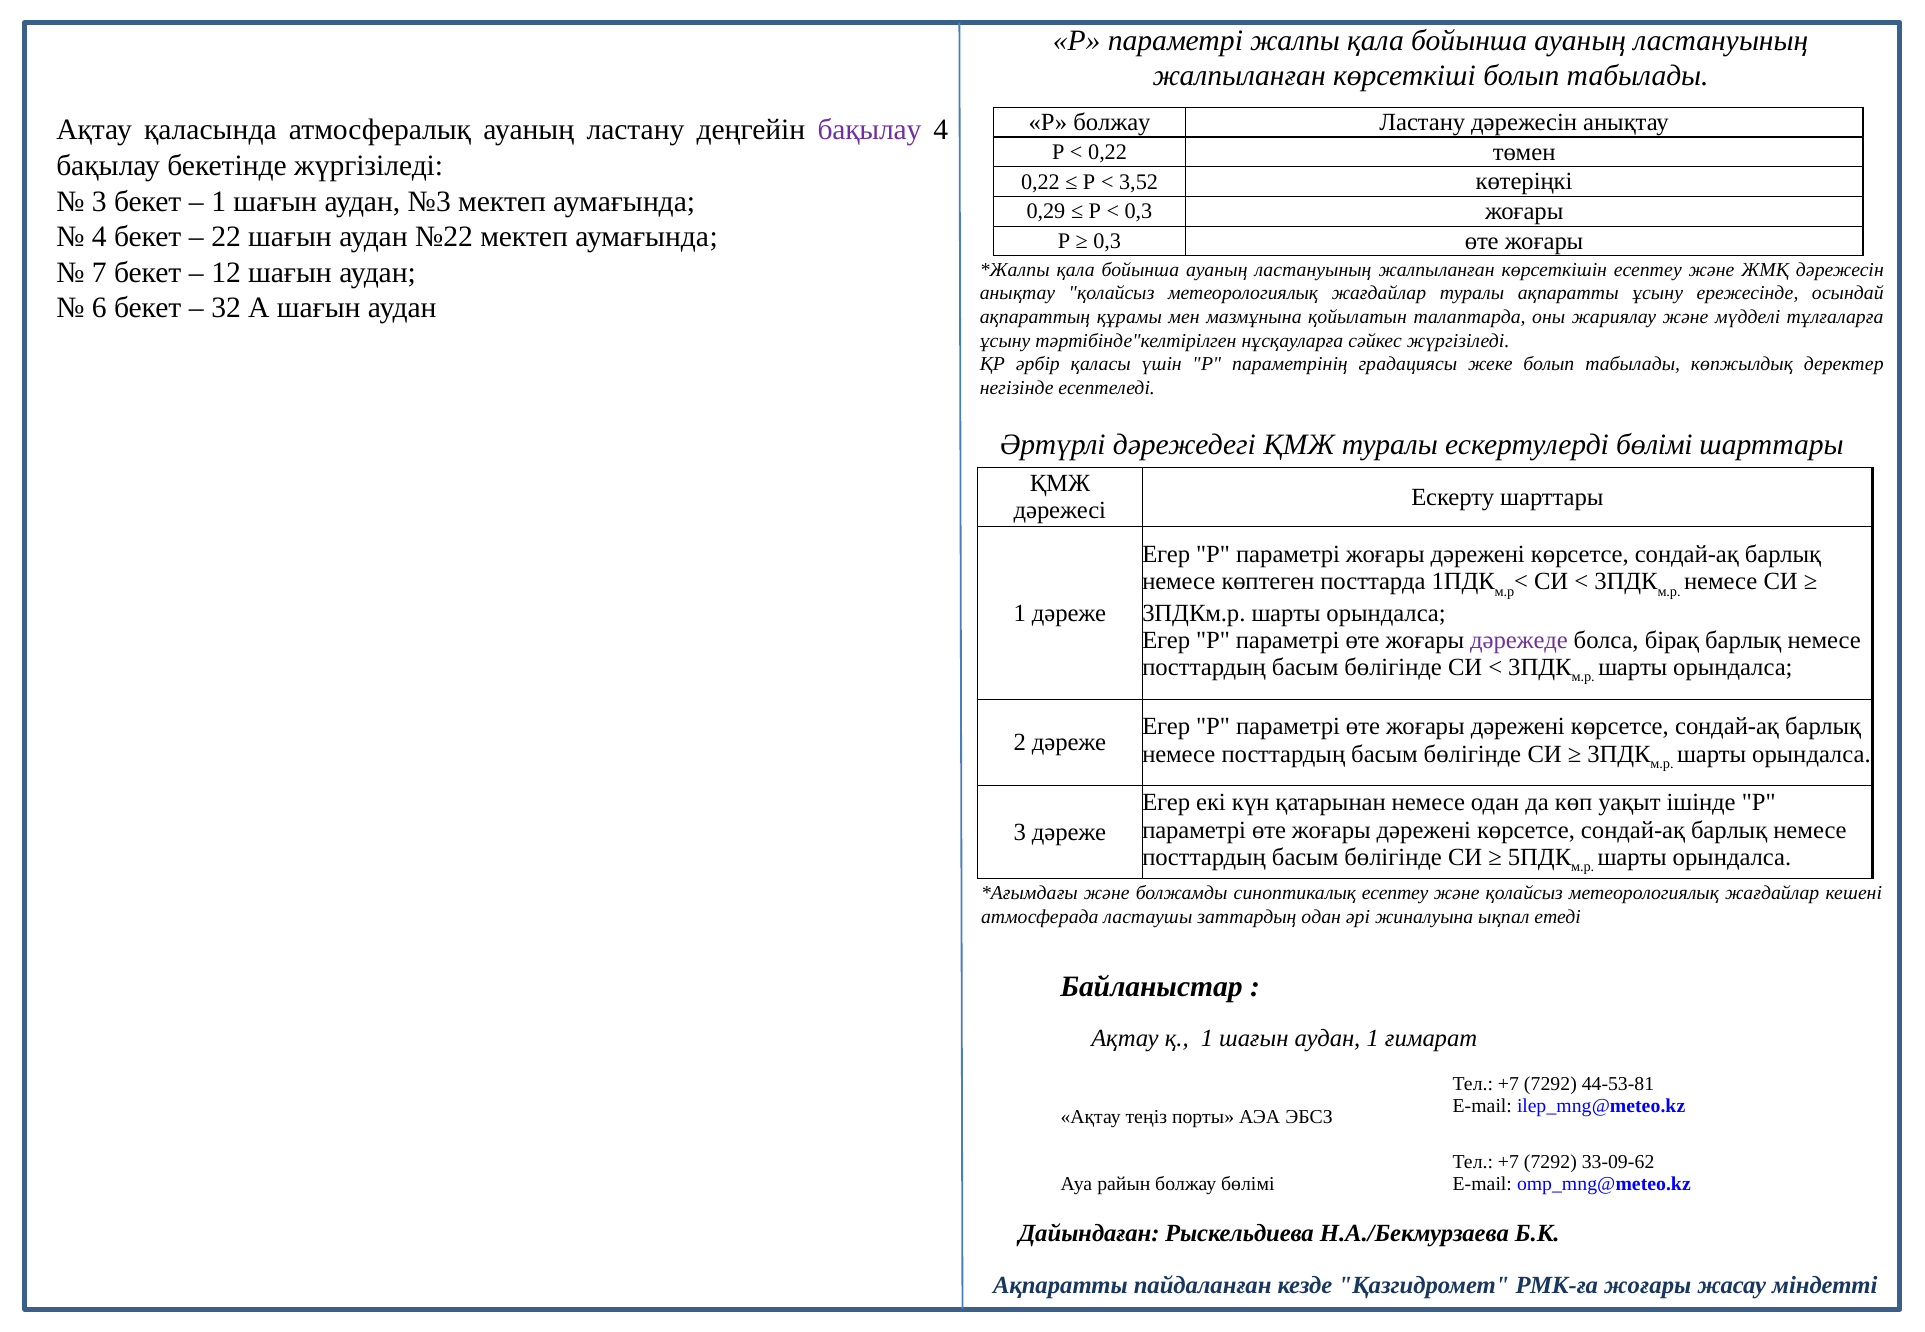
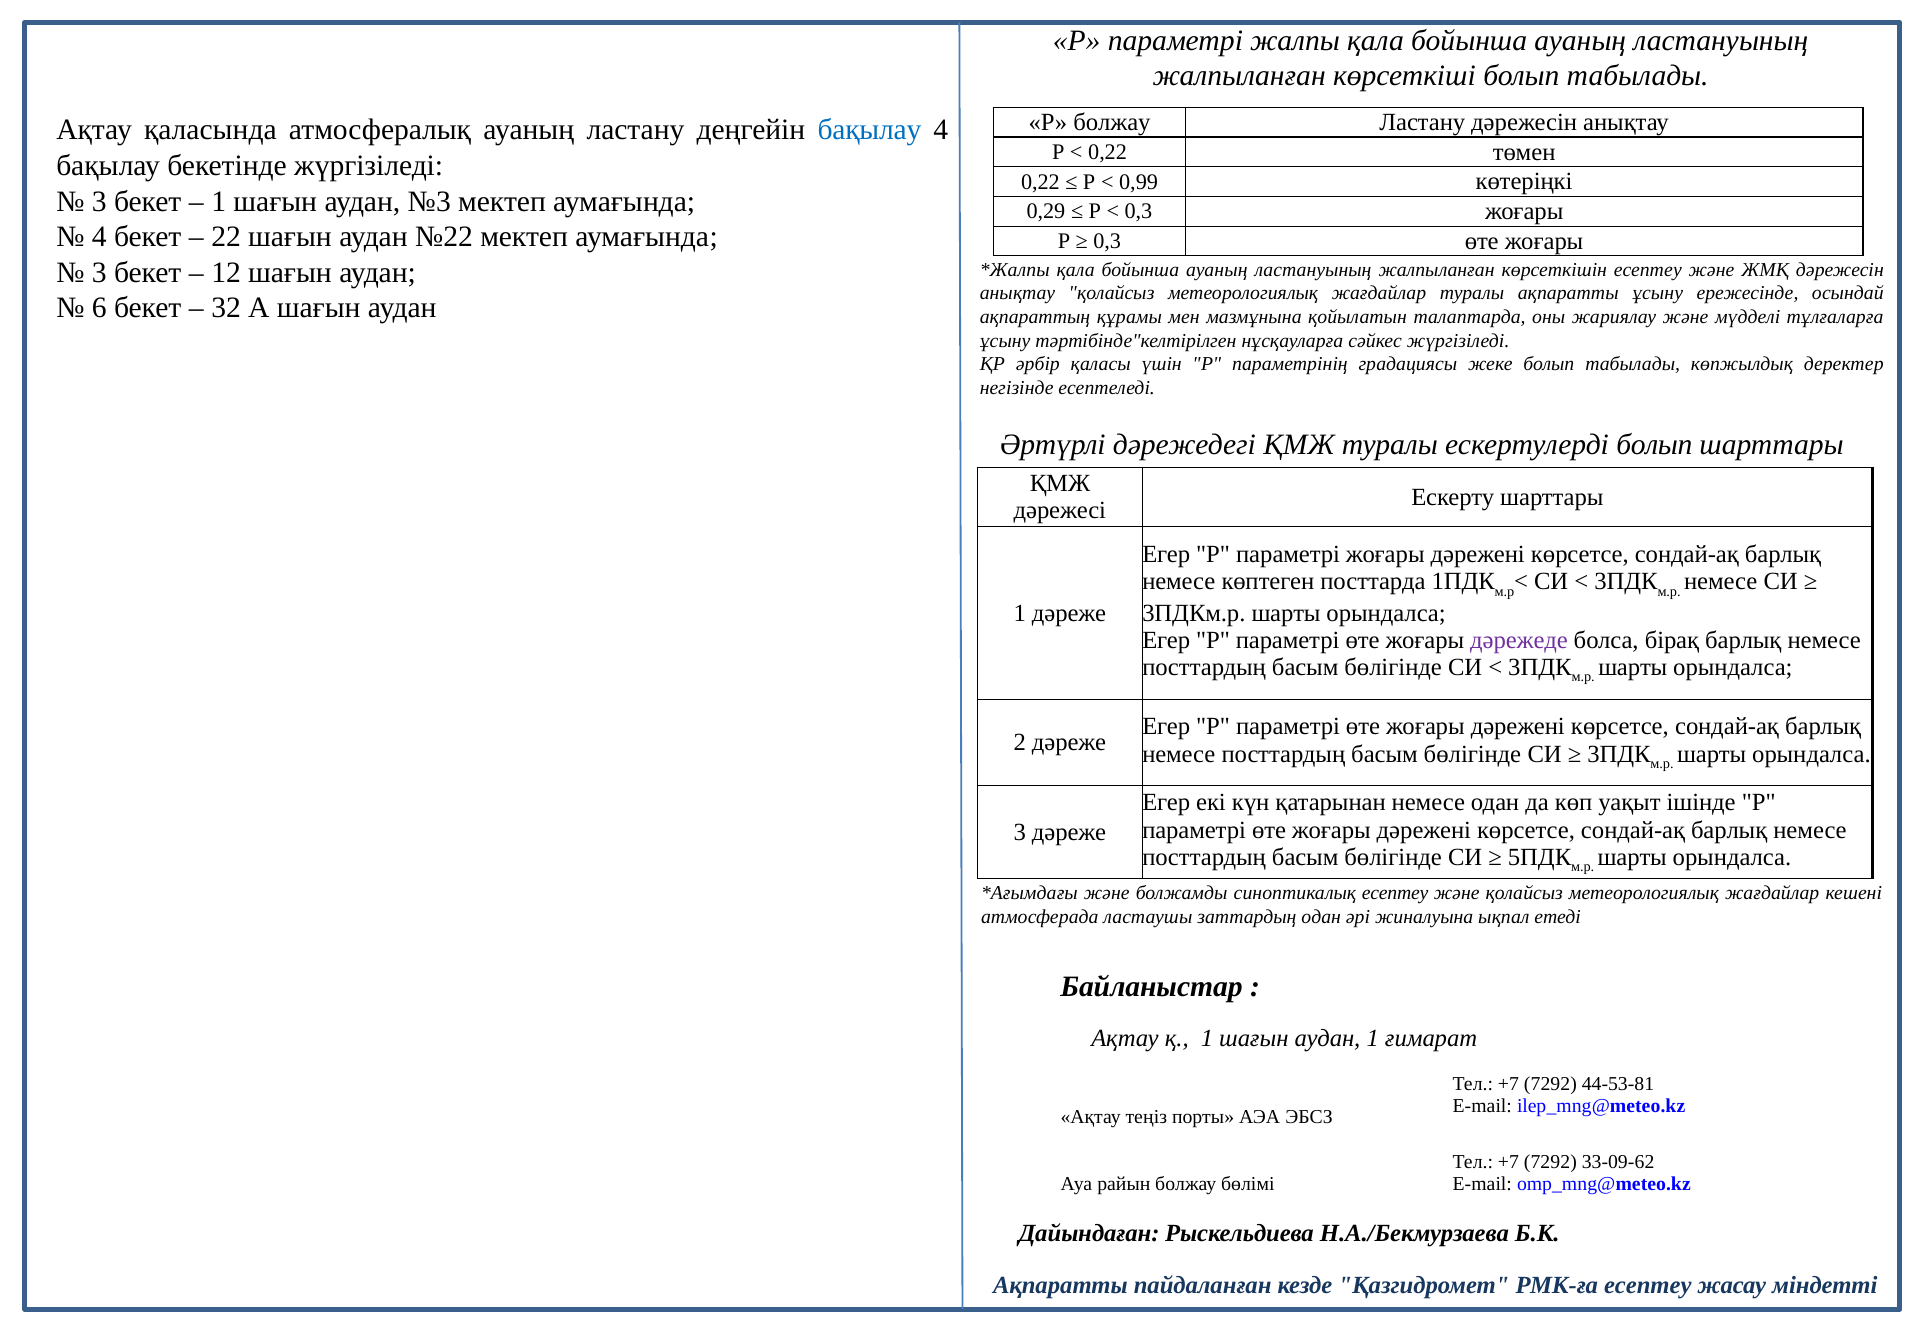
бақылау at (870, 130) colour: purple -> blue
3,52: 3,52 -> 0,99
7 at (99, 272): 7 -> 3
ескертулерді бөлімі: бөлімі -> болып
РМК-ға жоғары: жоғары -> есептеу
